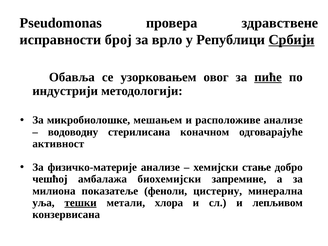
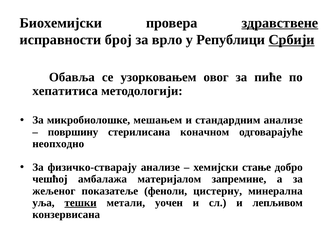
Pseudomonas: Pseudomonas -> Биохемијски
здравствене underline: none -> present
пиће underline: present -> none
индустрији: индустрији -> хепатитиса
расположиве: расположиве -> стандардним
водоводну: водоводну -> површину
активност: активност -> неопходно
физичко-материјe: физичко-материјe -> физичко-стварају
биохемијски: биохемијски -> материјалом
милиона: милиона -> жељеног
хлора: хлора -> уочен
